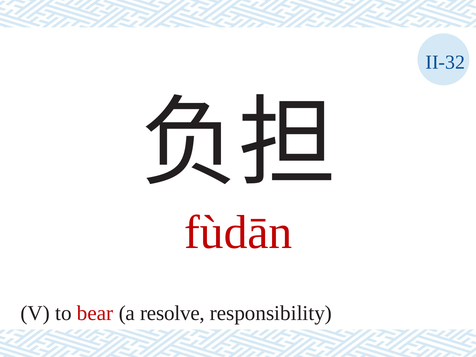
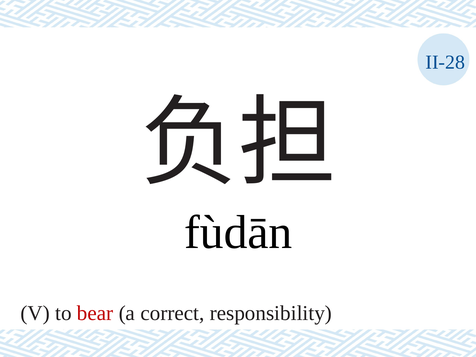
II-32: II-32 -> II-28
fùdān colour: red -> black
resolve: resolve -> correct
